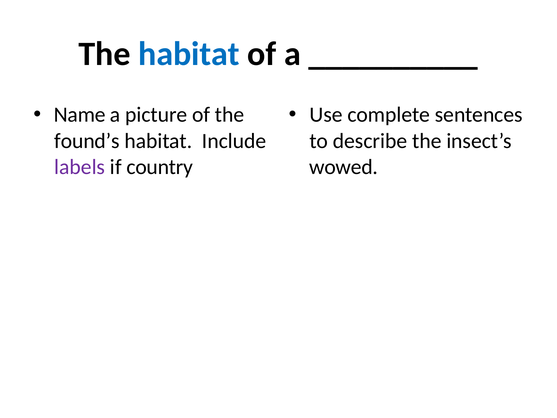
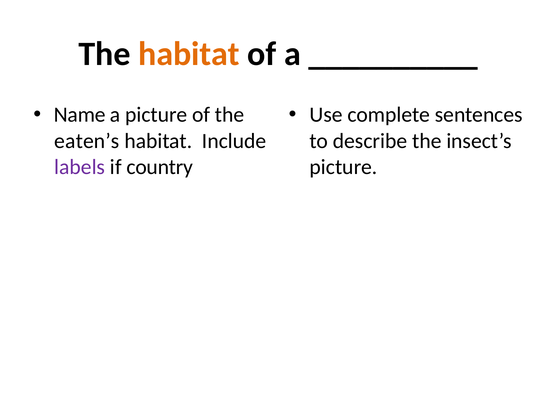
habitat at (189, 54) colour: blue -> orange
found’s: found’s -> eaten’s
wowed at (344, 167): wowed -> picture
